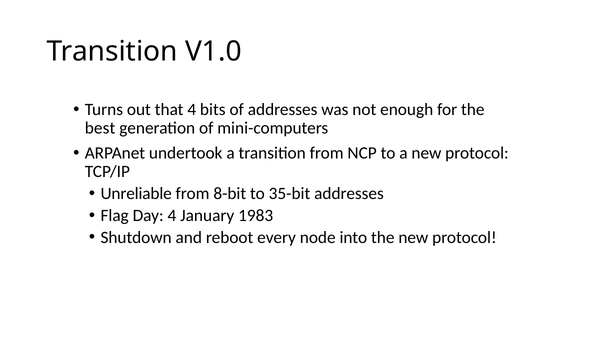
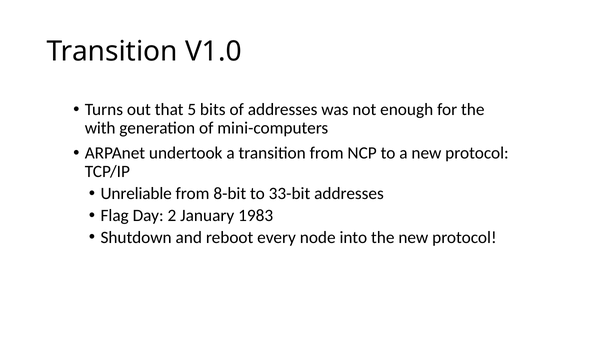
that 4: 4 -> 5
best: best -> with
35-bit: 35-bit -> 33-bit
Day 4: 4 -> 2
